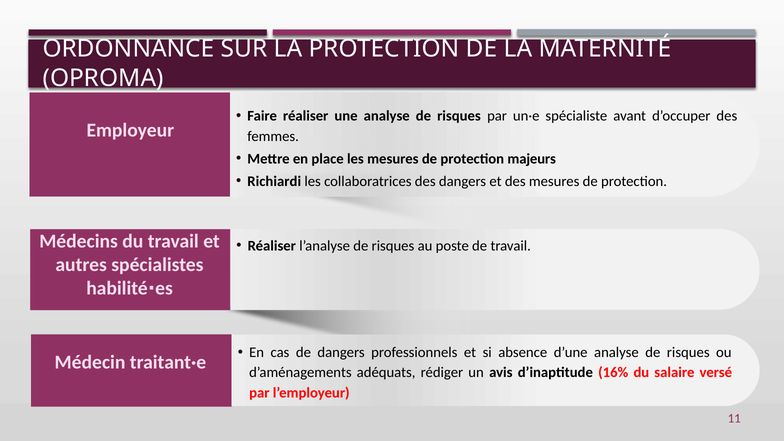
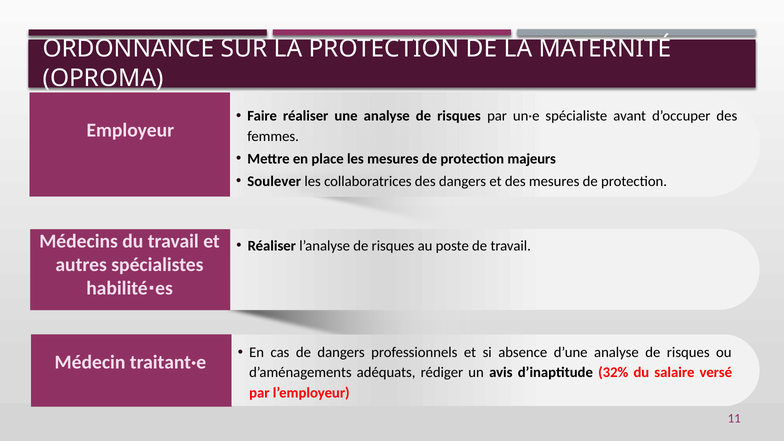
Richiardi: Richiardi -> Soulever
16%: 16% -> 32%
